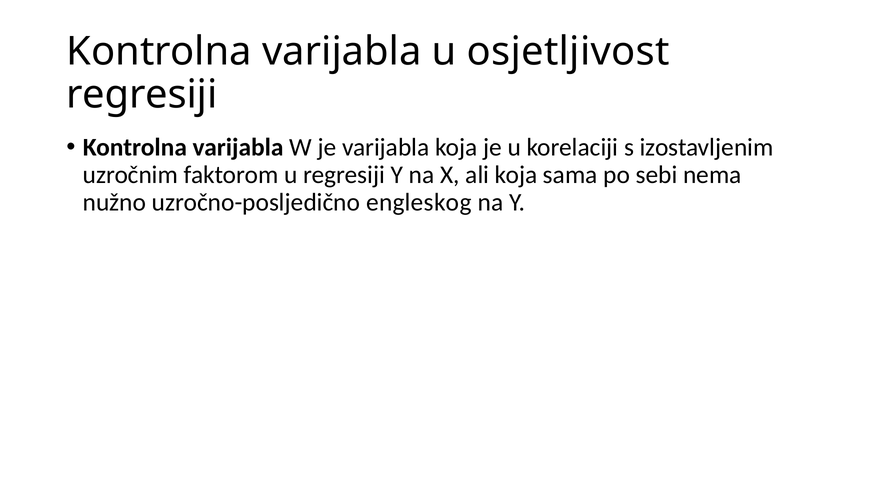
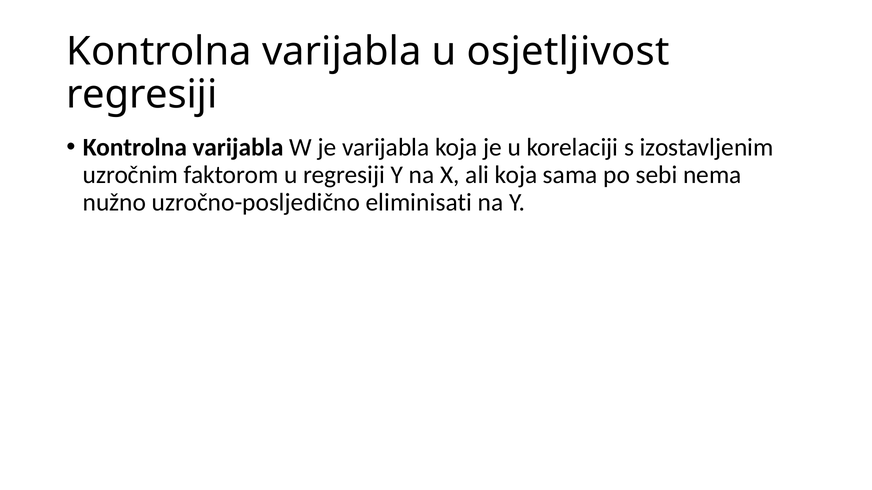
engleskog: engleskog -> eliminisati
